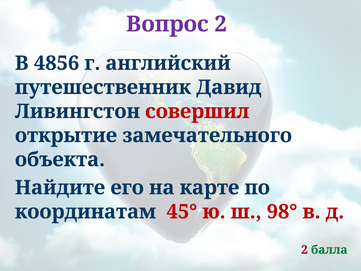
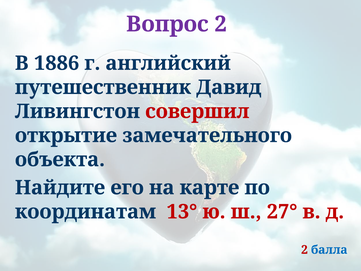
4856: 4856 -> 1886
45°: 45° -> 13°
98°: 98° -> 27°
балла colour: green -> blue
